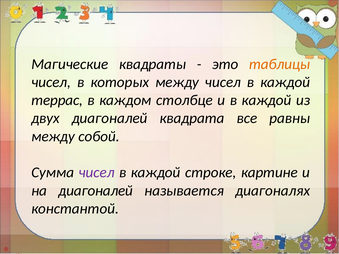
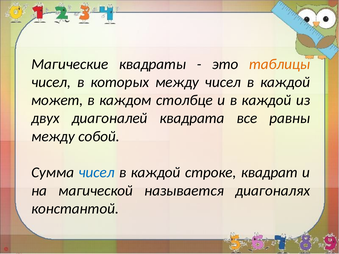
террас: террас -> может
чисел at (97, 173) colour: purple -> blue
картине: картине -> квадрат
на диагоналей: диагоналей -> магической
